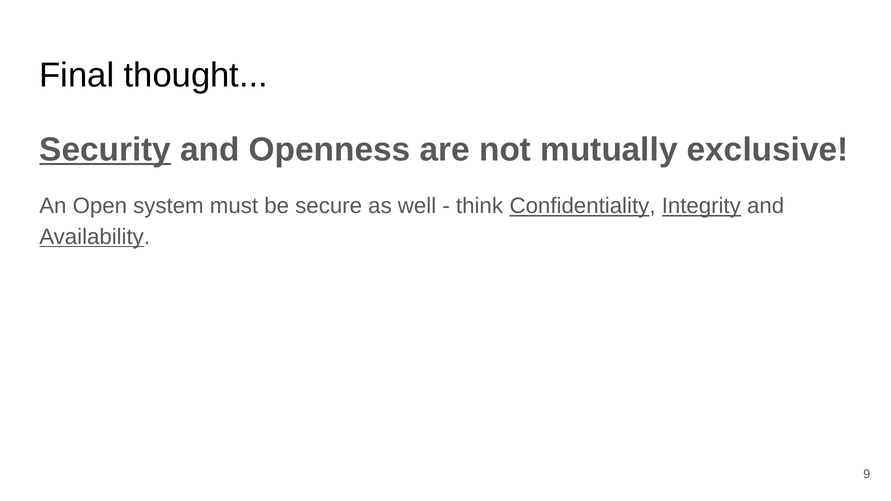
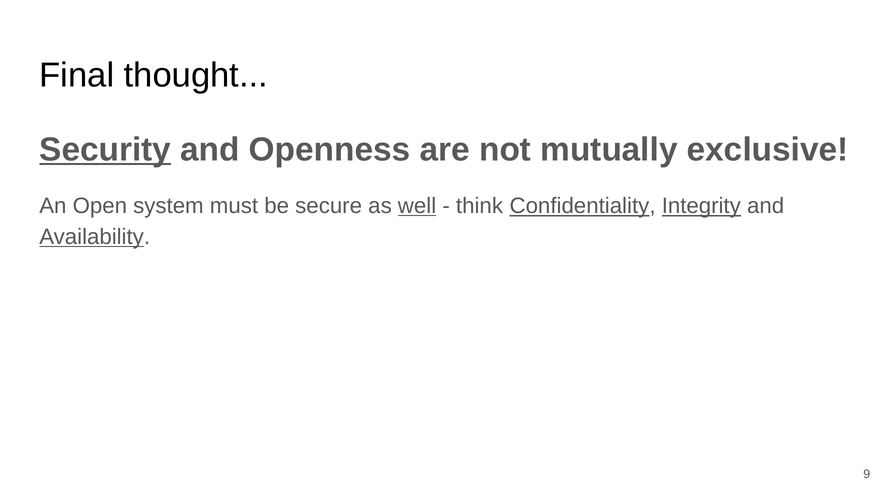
well underline: none -> present
